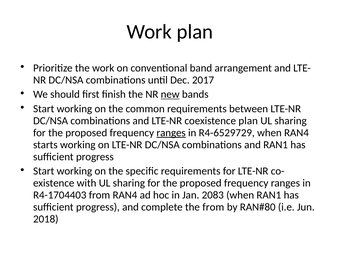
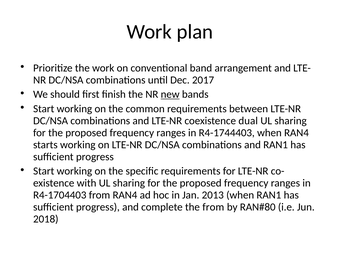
coexistence plan: plan -> dual
ranges at (171, 133) underline: present -> none
R4-6529729: R4-6529729 -> R4-1744403
2083: 2083 -> 2013
